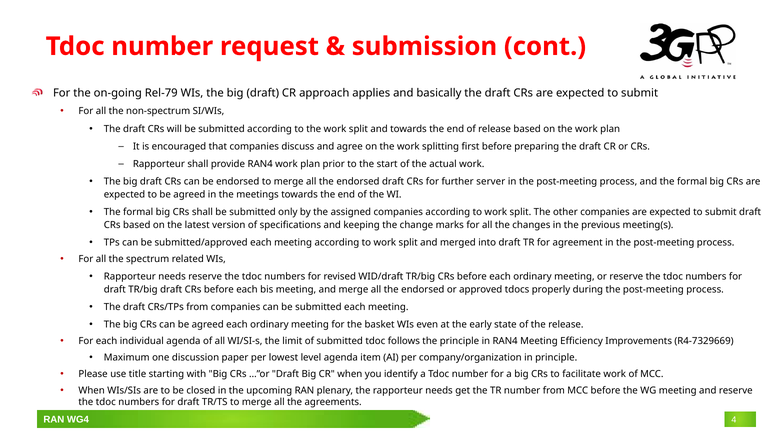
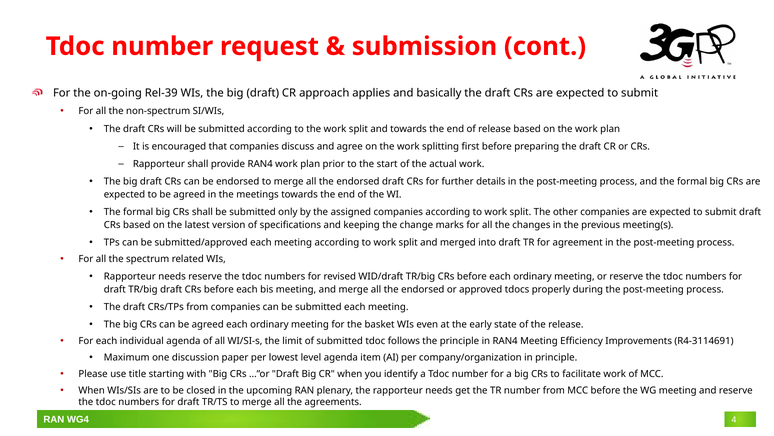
Rel-79: Rel-79 -> Rel-39
server: server -> details
R4-7329669: R4-7329669 -> R4-3114691
